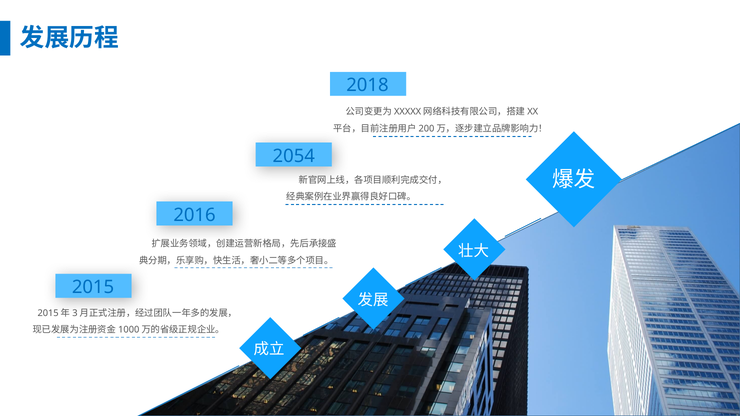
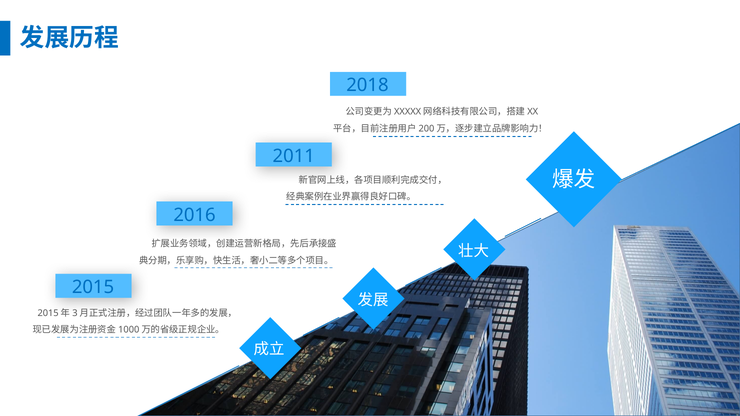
2054: 2054 -> 2011
